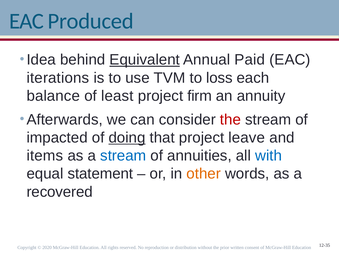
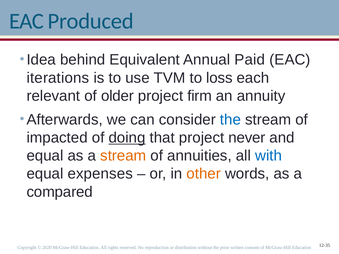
Equivalent underline: present -> none
balance: balance -> relevant
least: least -> older
the at (230, 120) colour: red -> blue
leave: leave -> never
items at (45, 156): items -> equal
stream at (123, 156) colour: blue -> orange
statement: statement -> expenses
recovered: recovered -> compared
